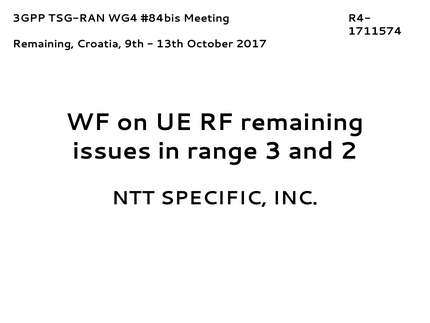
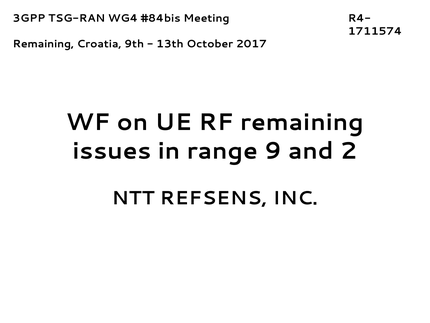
3: 3 -> 9
SPECIFIC: SPECIFIC -> REFSENS
